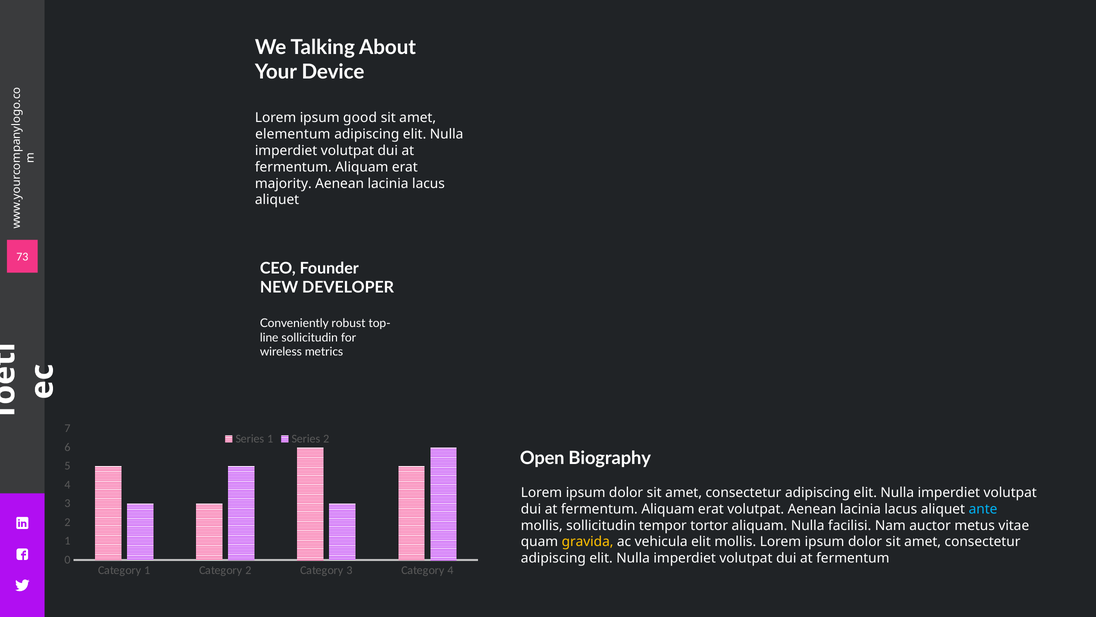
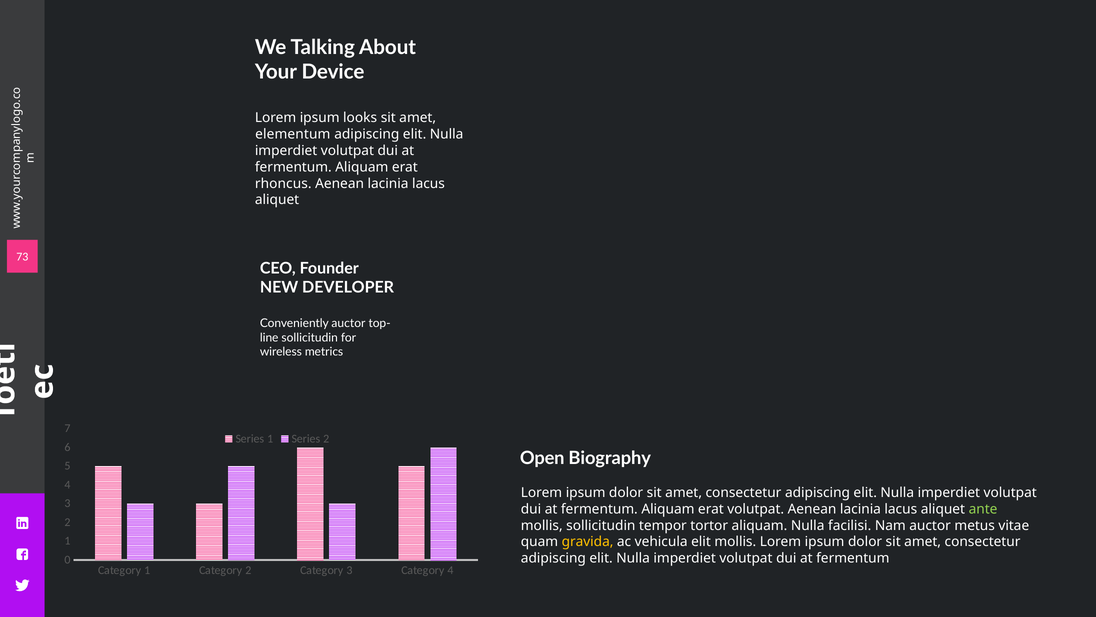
good: good -> looks
majority: majority -> rhoncus
Conveniently robust: robust -> auctor
ante colour: light blue -> light green
